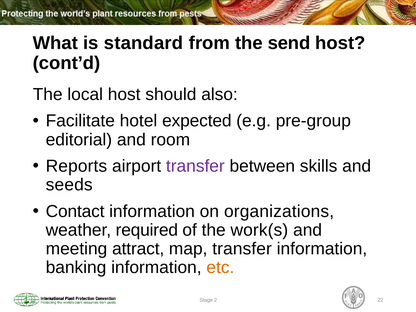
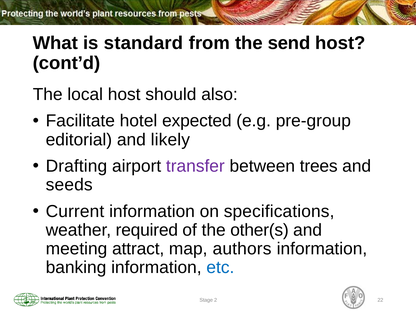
room: room -> likely
Reports: Reports -> Drafting
skills: skills -> trees
Contact: Contact -> Current
organizations: organizations -> specifications
work(s: work(s -> other(s
map transfer: transfer -> authors
etc colour: orange -> blue
